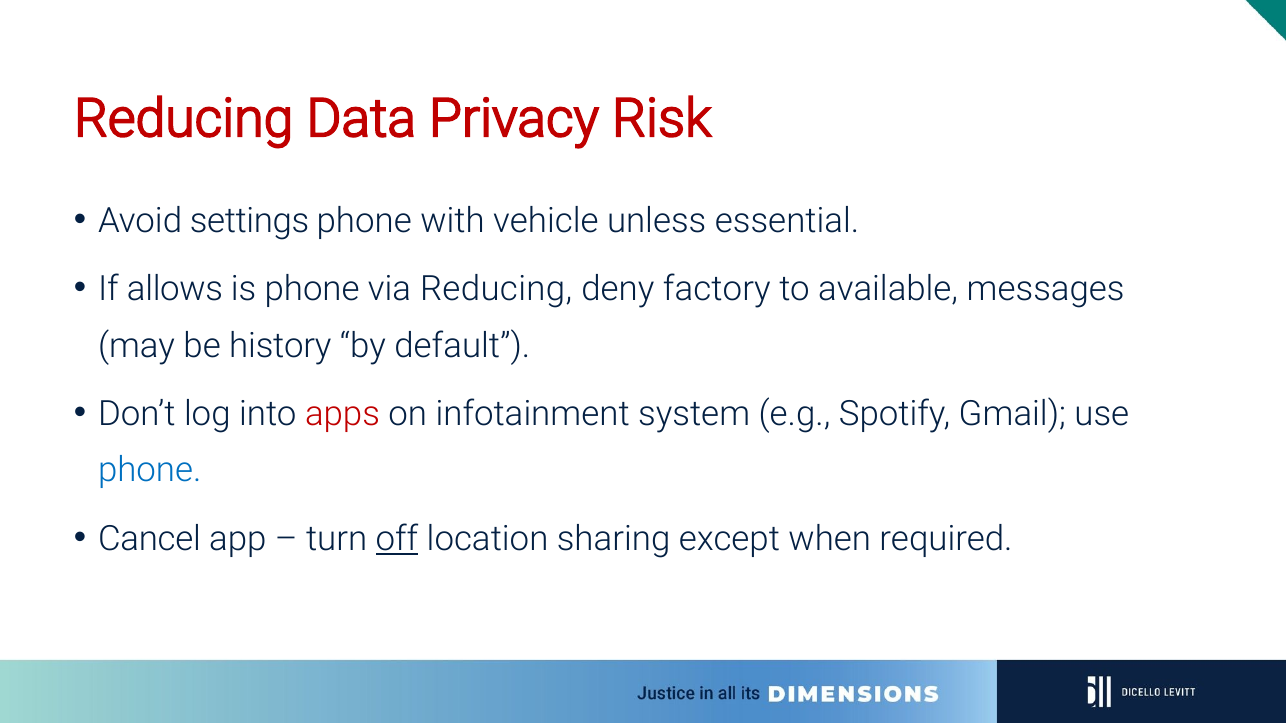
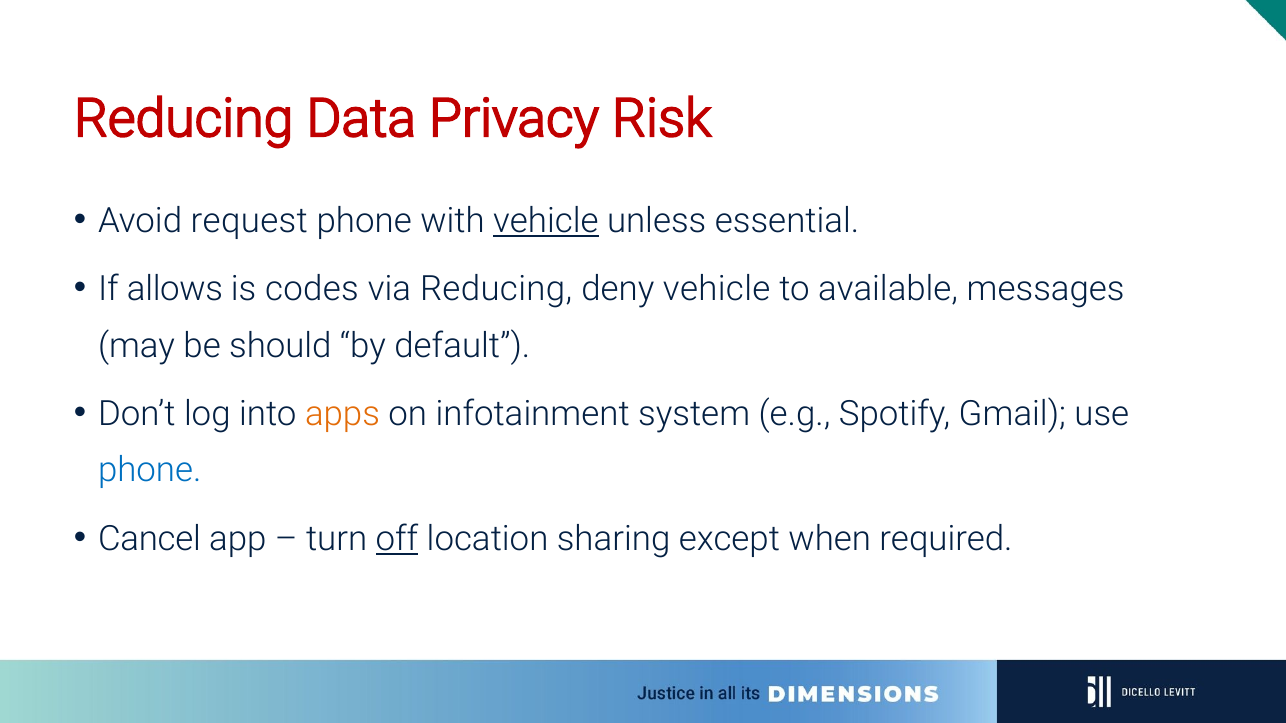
settings: settings -> request
vehicle at (546, 221) underline: none -> present
is phone: phone -> codes
deny factory: factory -> vehicle
history: history -> should
apps colour: red -> orange
